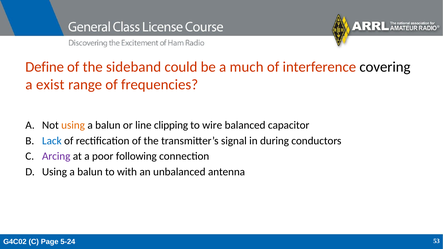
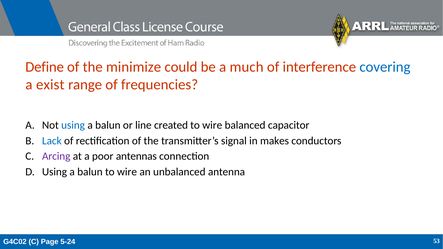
sideband: sideband -> minimize
covering colour: black -> blue
using at (73, 125) colour: orange -> blue
clipping: clipping -> created
during: during -> makes
following: following -> antennas
balun to with: with -> wire
